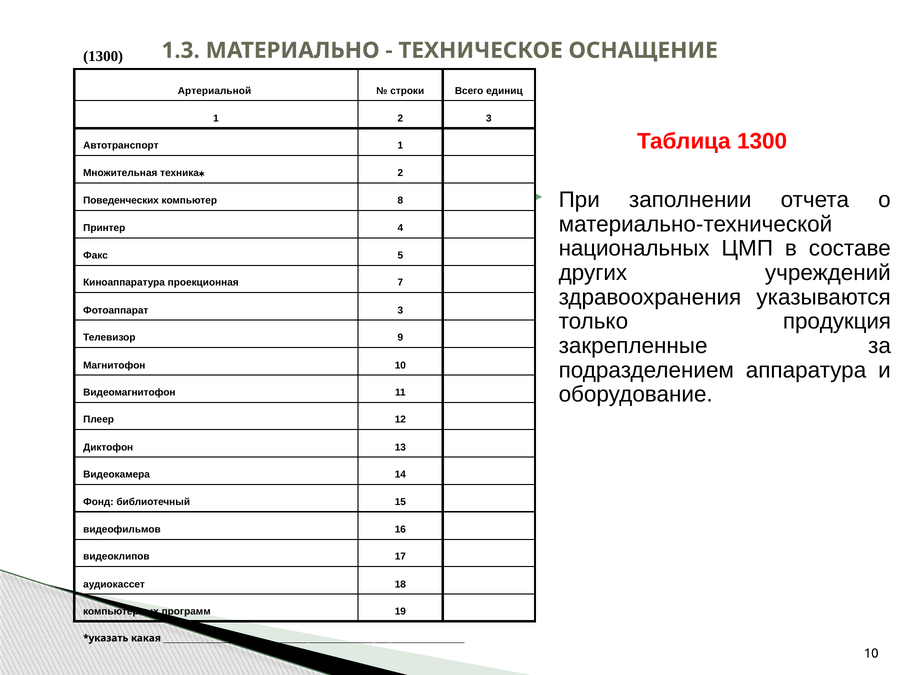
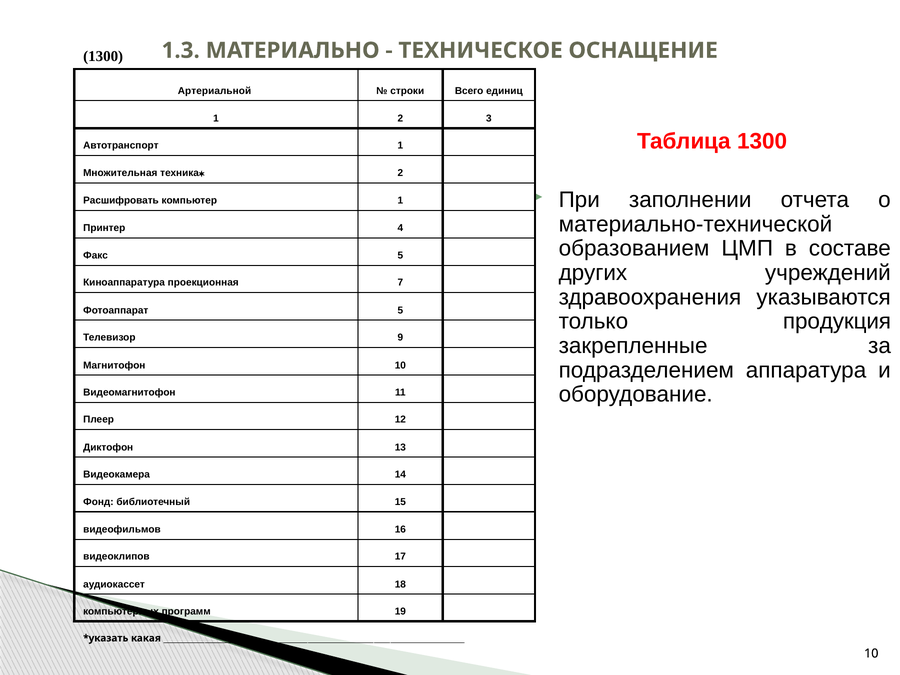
Поведенческих: Поведенческих -> Расшифровать
компьютер 8: 8 -> 1
национальных: национальных -> образованием
Фотоаппарат 3: 3 -> 5
